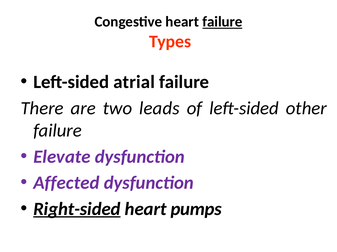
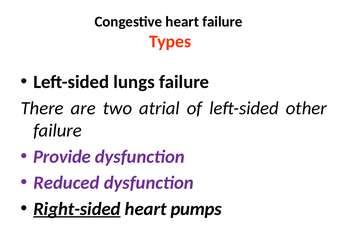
failure at (222, 22) underline: present -> none
atrial: atrial -> lungs
leads: leads -> atrial
Elevate: Elevate -> Provide
Affected: Affected -> Reduced
